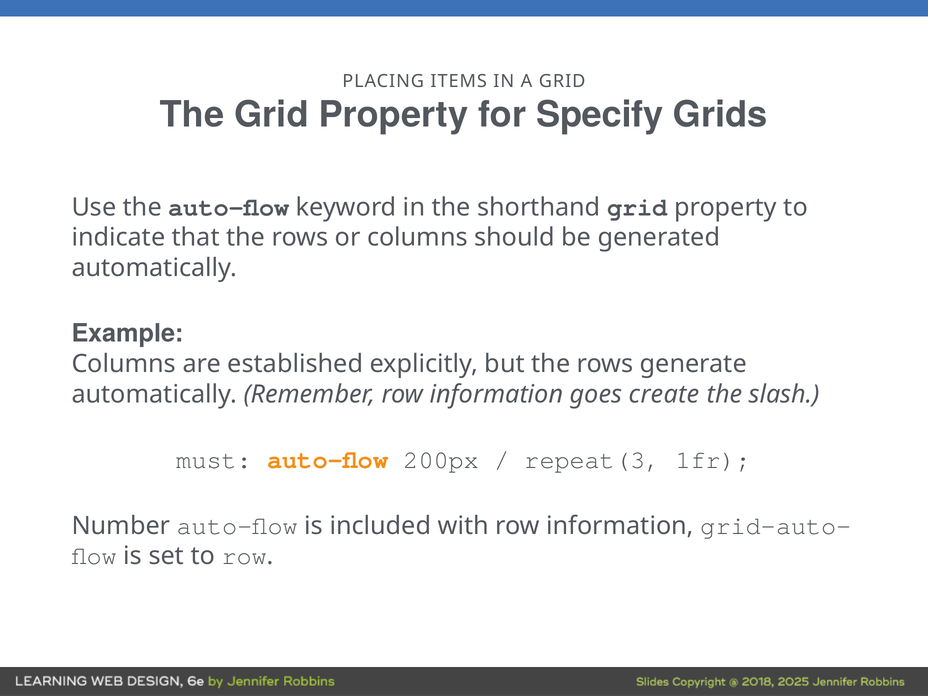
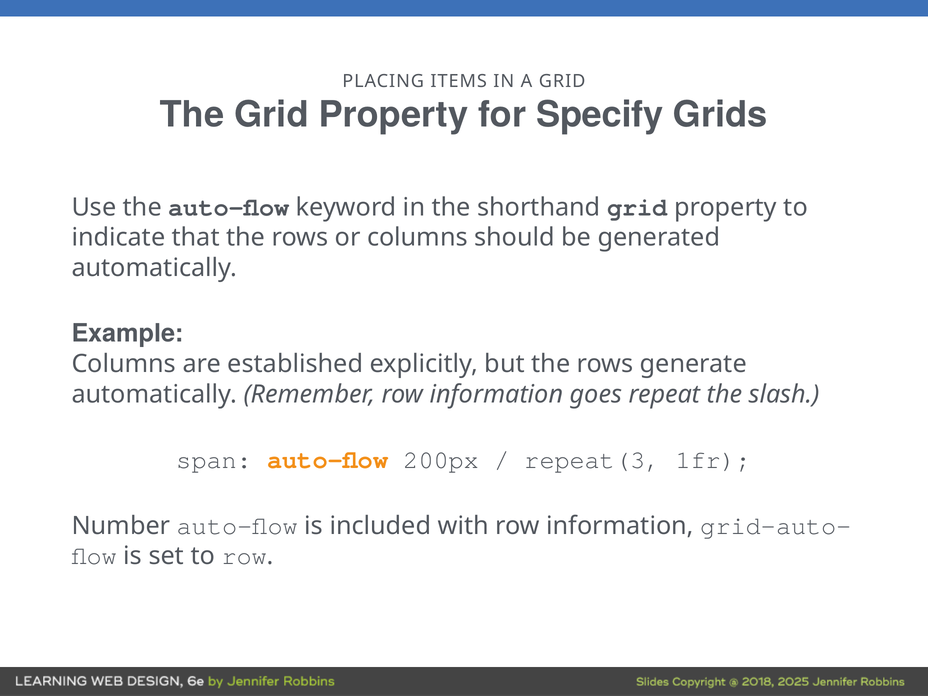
create: create -> repeat
must: must -> span
